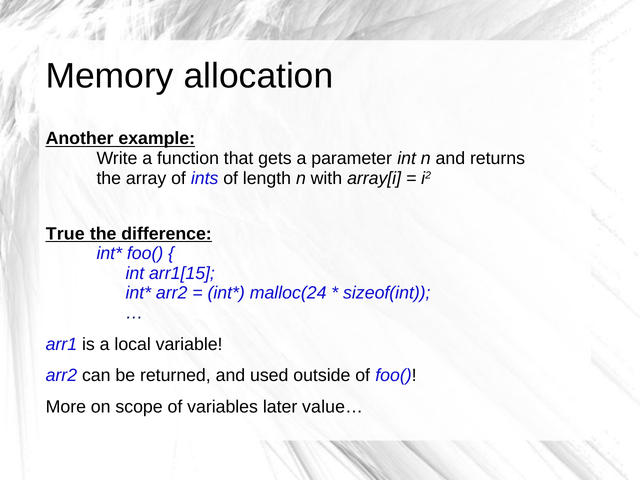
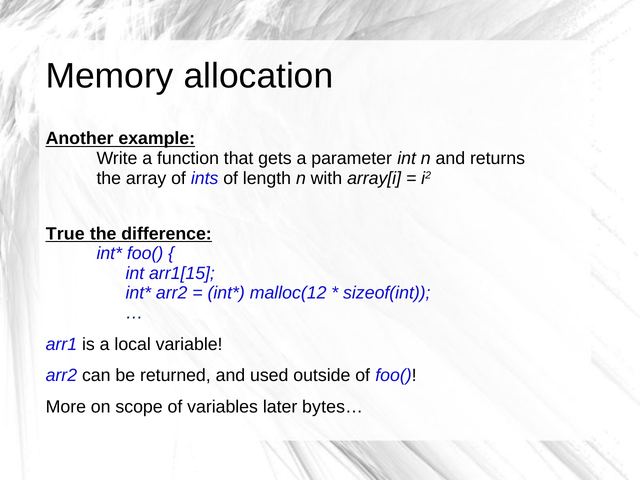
malloc(24: malloc(24 -> malloc(12
value…: value… -> bytes…
